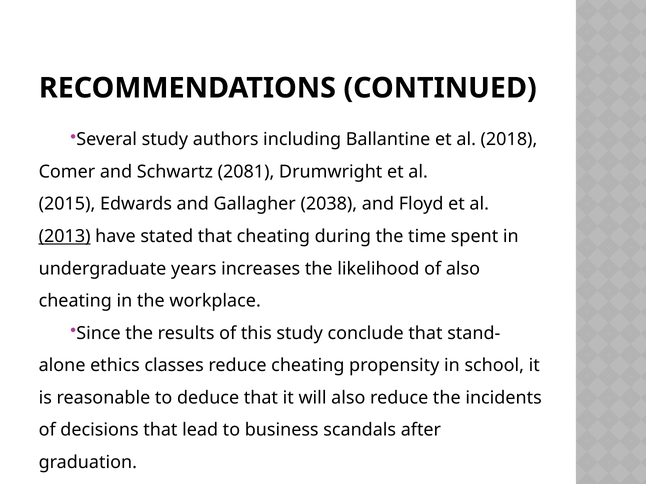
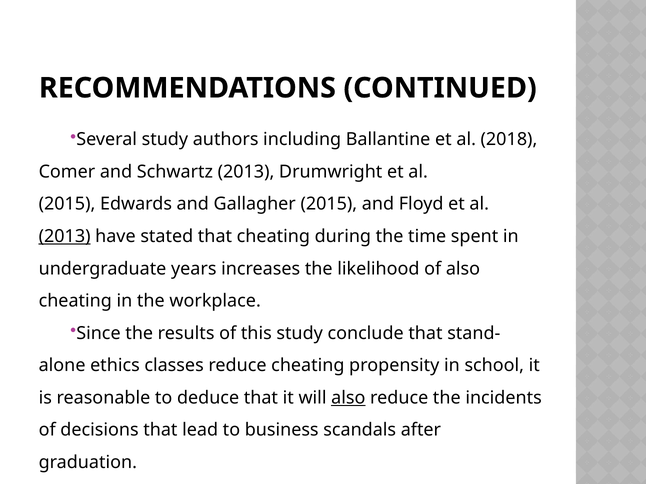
Schwartz 2081: 2081 -> 2013
Gallagher 2038: 2038 -> 2015
also at (348, 398) underline: none -> present
